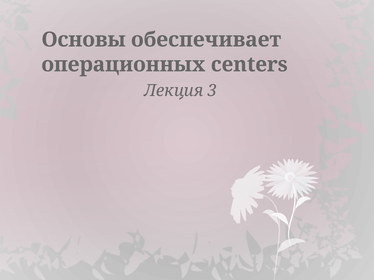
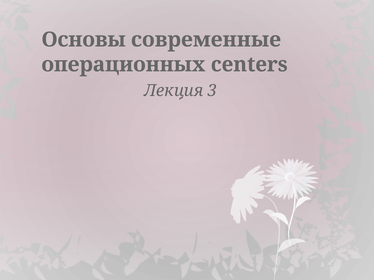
обеспечивает: обеспечивает -> современные
